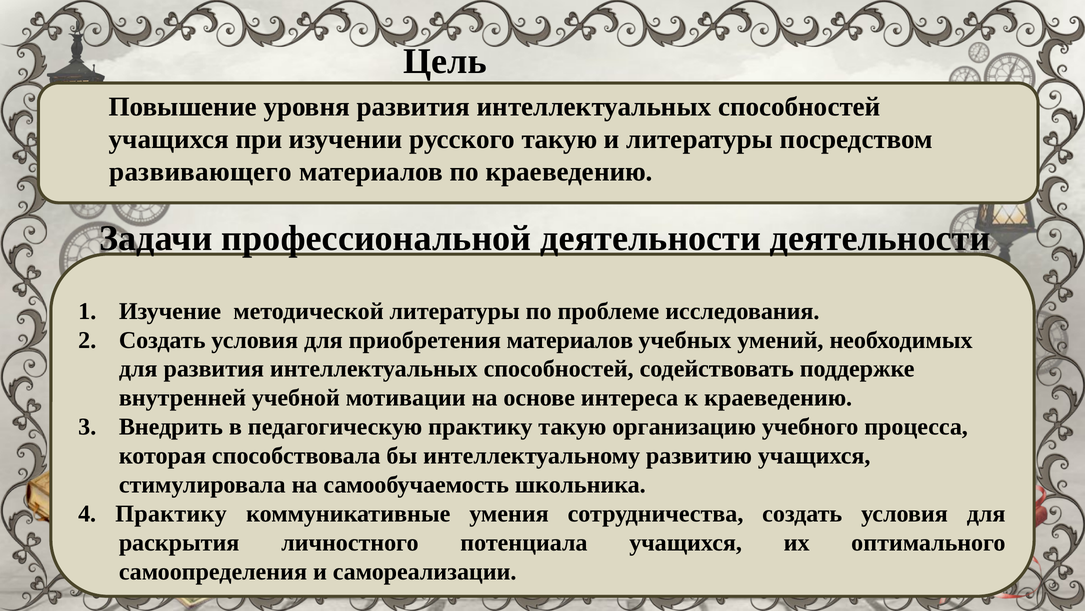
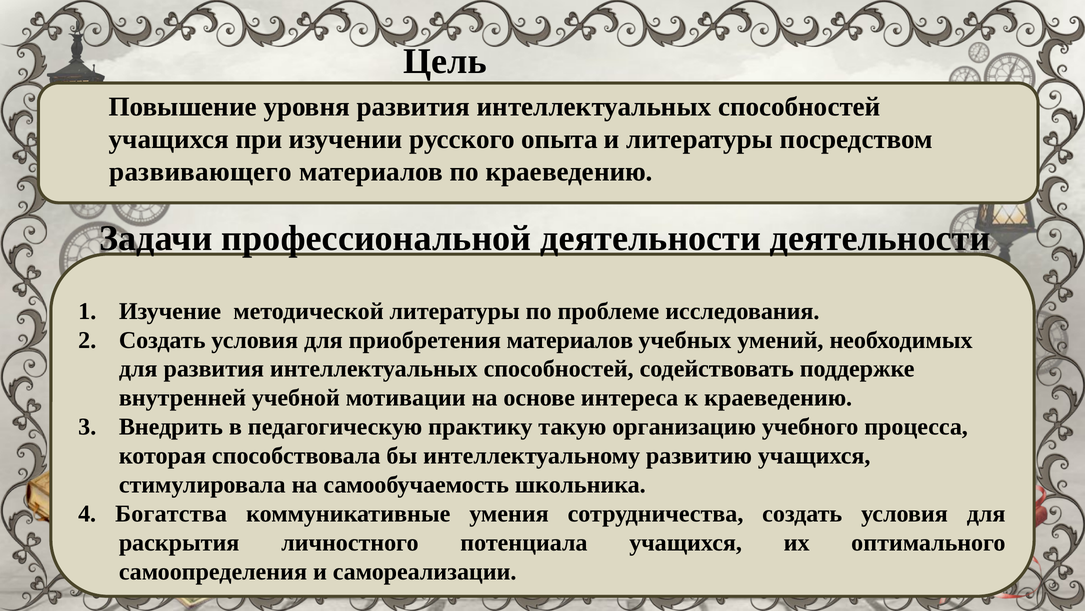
русского такую: такую -> опыта
4 Практику: Практику -> Богатства
